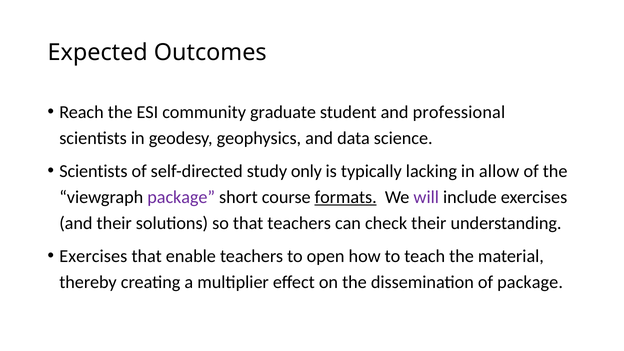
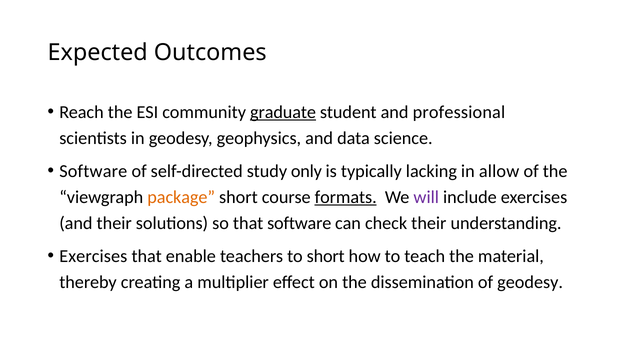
graduate underline: none -> present
Scientists at (93, 171): Scientists -> Software
package at (181, 197) colour: purple -> orange
that teachers: teachers -> software
to open: open -> short
of package: package -> geodesy
